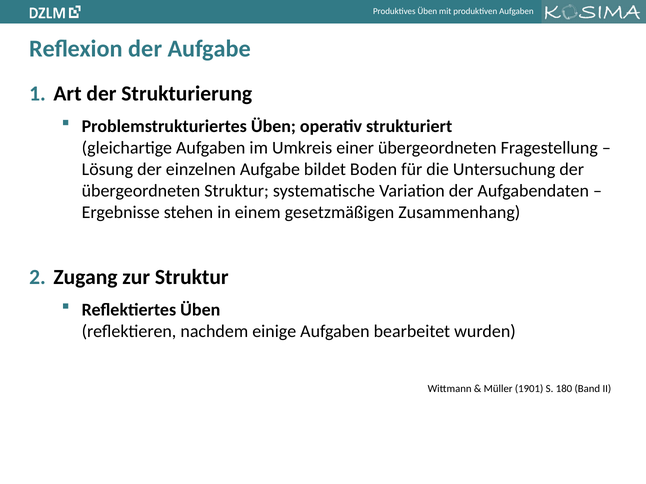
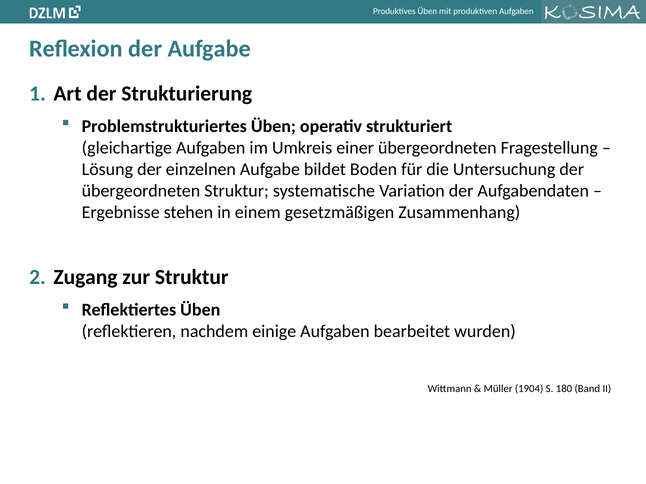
1901: 1901 -> 1904
